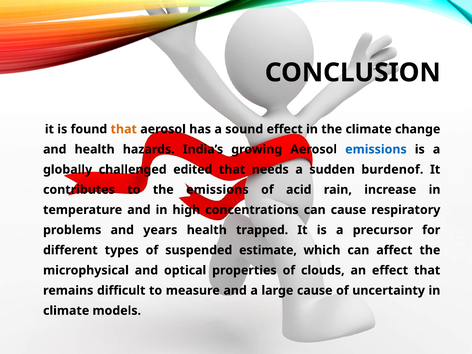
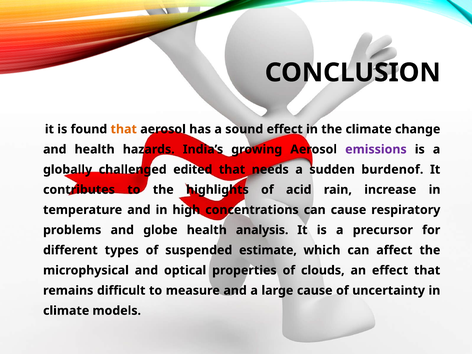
emissions at (376, 149) colour: blue -> purple
the emissions: emissions -> highlights
years: years -> globe
trapped: trapped -> analysis
